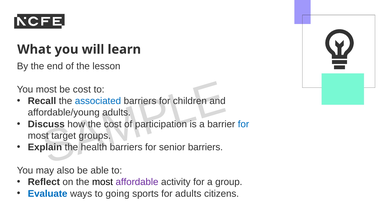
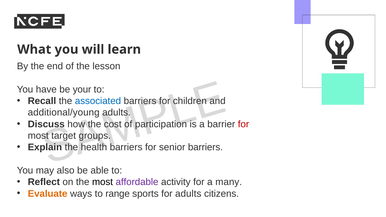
You most: most -> have
be cost: cost -> your
affordable/young: affordable/young -> additional/young
for at (244, 124) colour: blue -> red
group: group -> many
Evaluate colour: blue -> orange
going: going -> range
